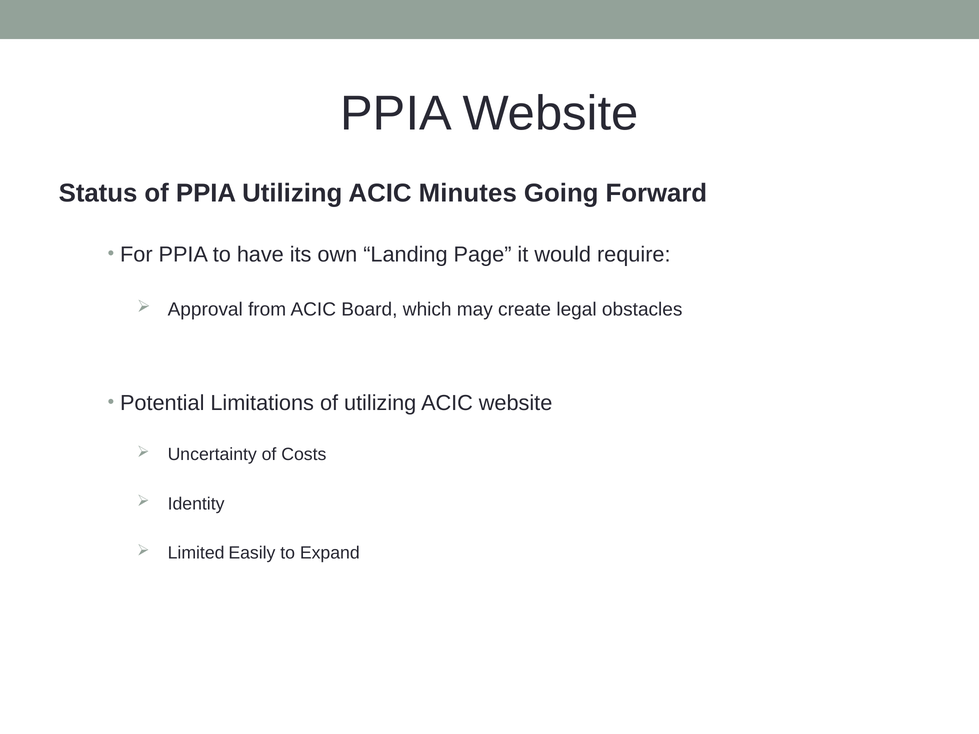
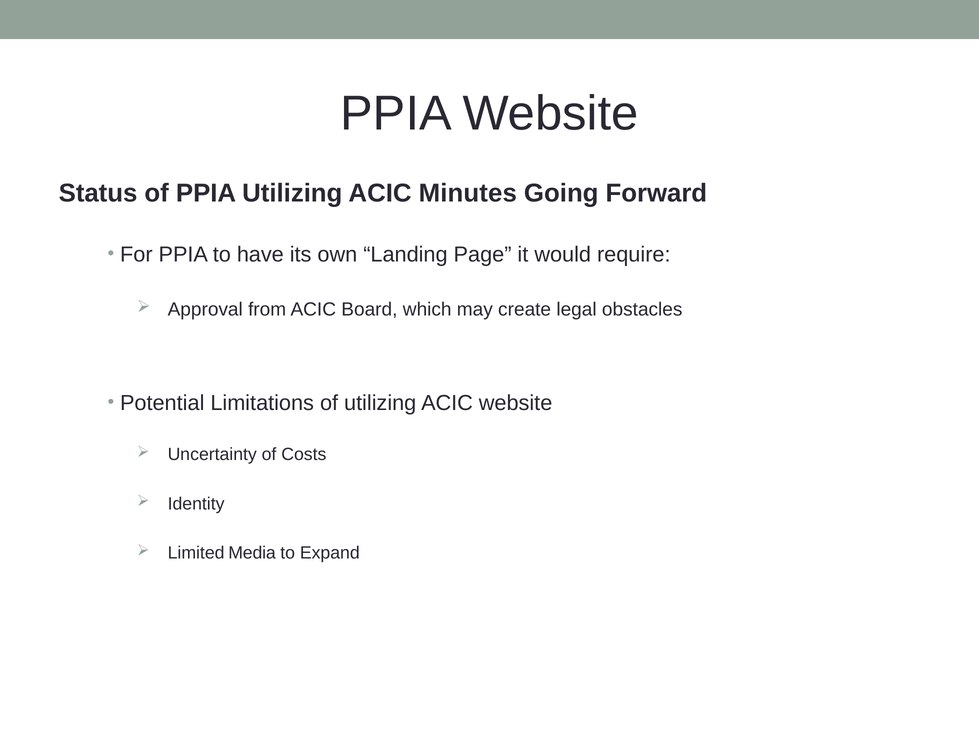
Easily: Easily -> Media
